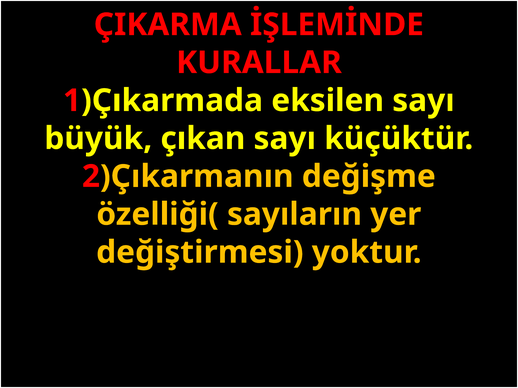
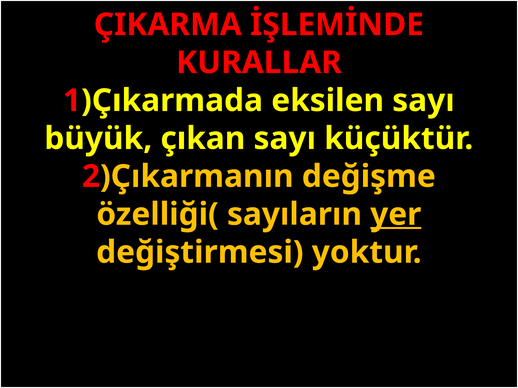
yer underline: none -> present
